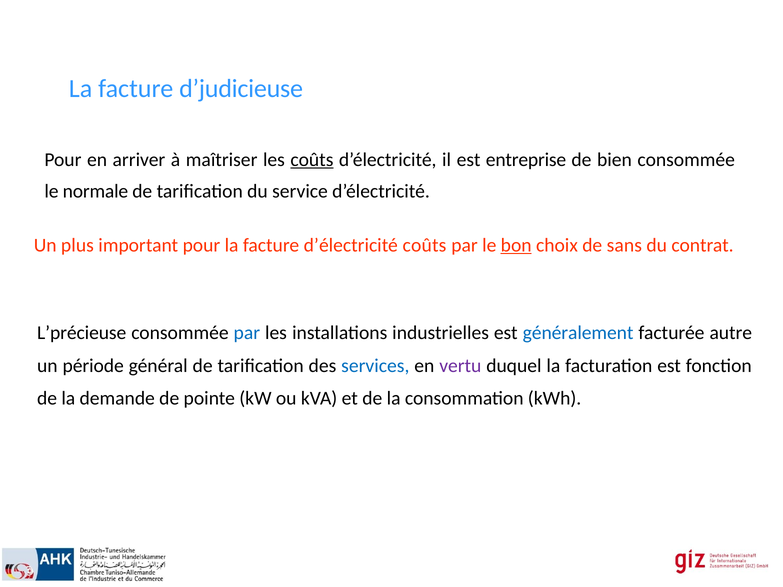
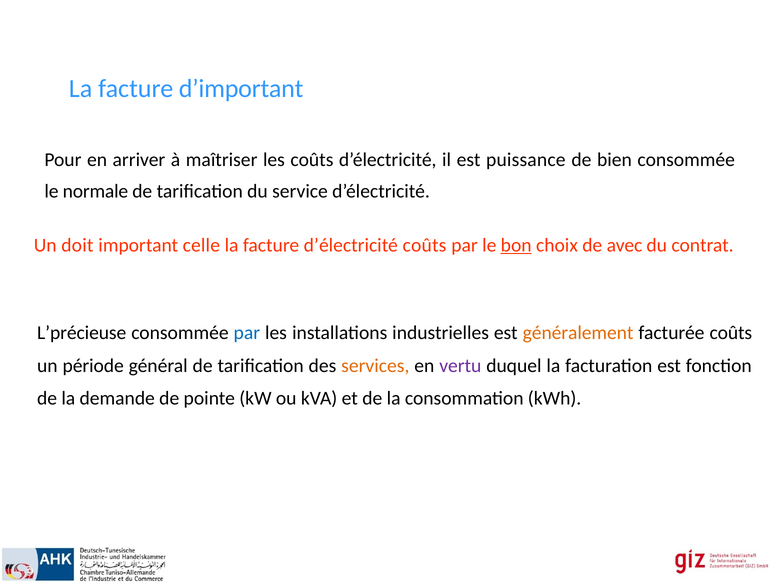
d’judicieuse: d’judicieuse -> d’important
coûts at (312, 160) underline: present -> none
entreprise: entreprise -> puissance
plus: plus -> doit
important pour: pour -> celle
sans: sans -> avec
généralement colour: blue -> orange
facturée autre: autre -> coûts
services colour: blue -> orange
